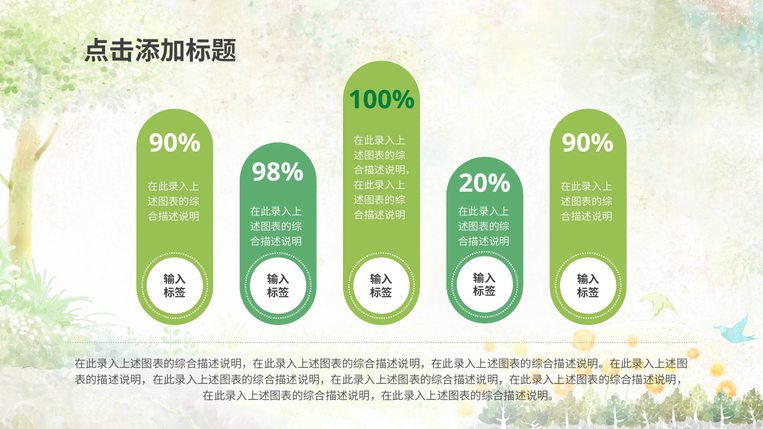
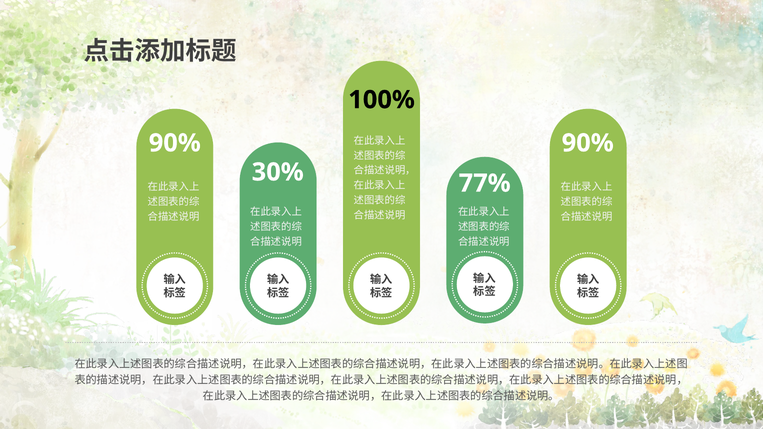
100% colour: green -> black
98%: 98% -> 30%
20%: 20% -> 77%
